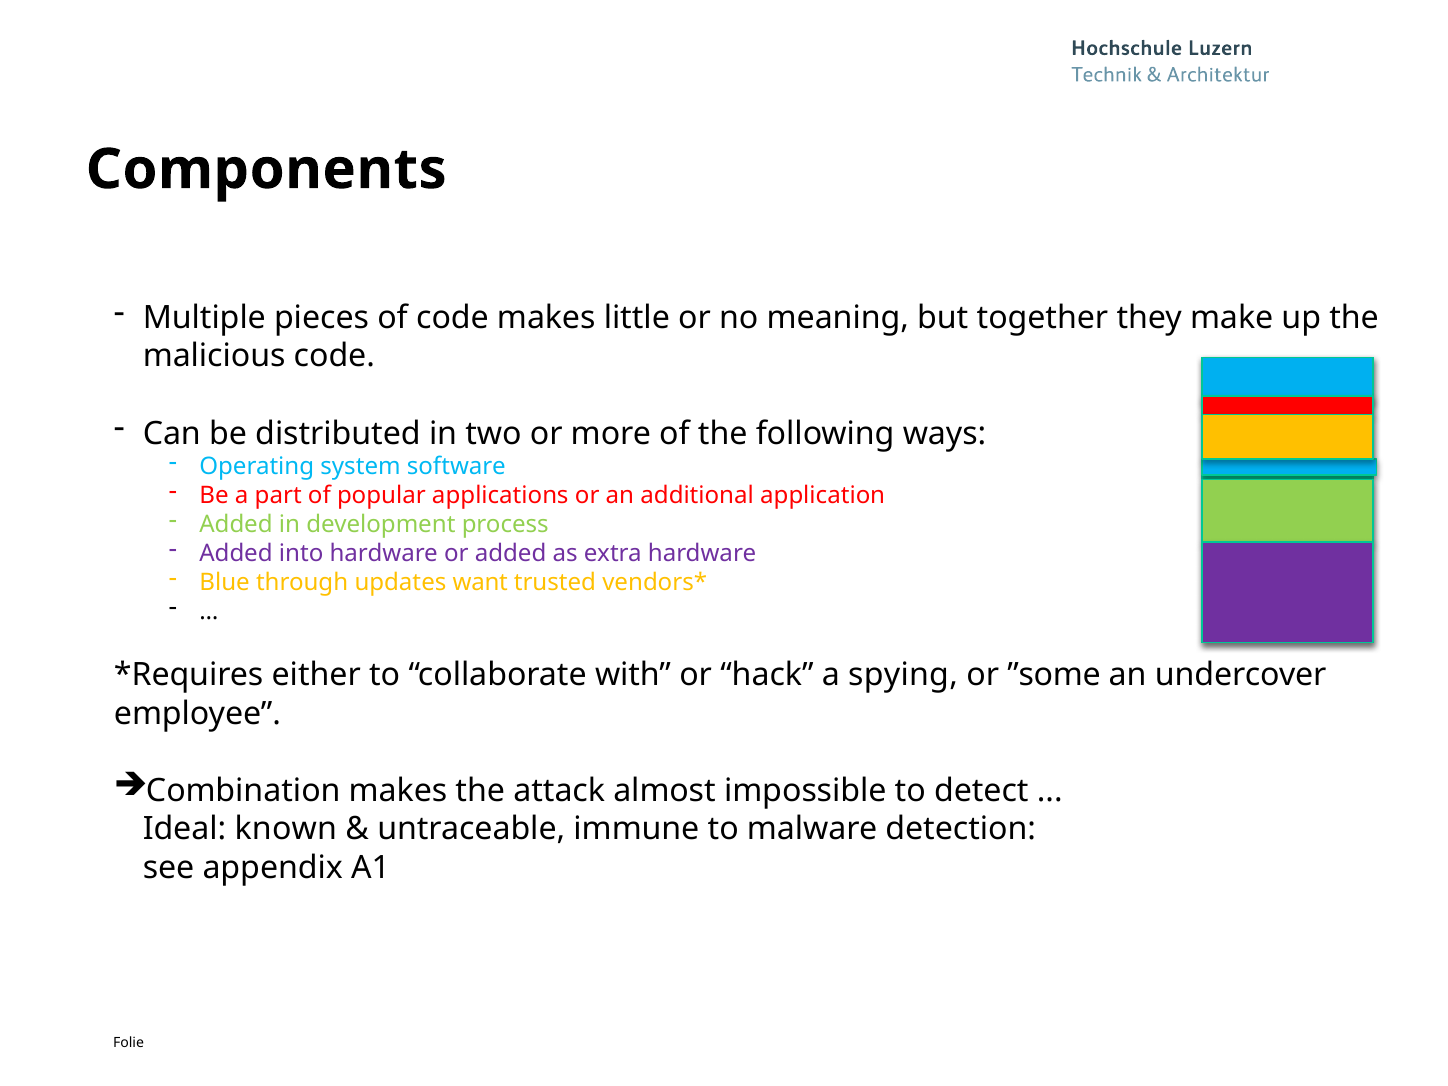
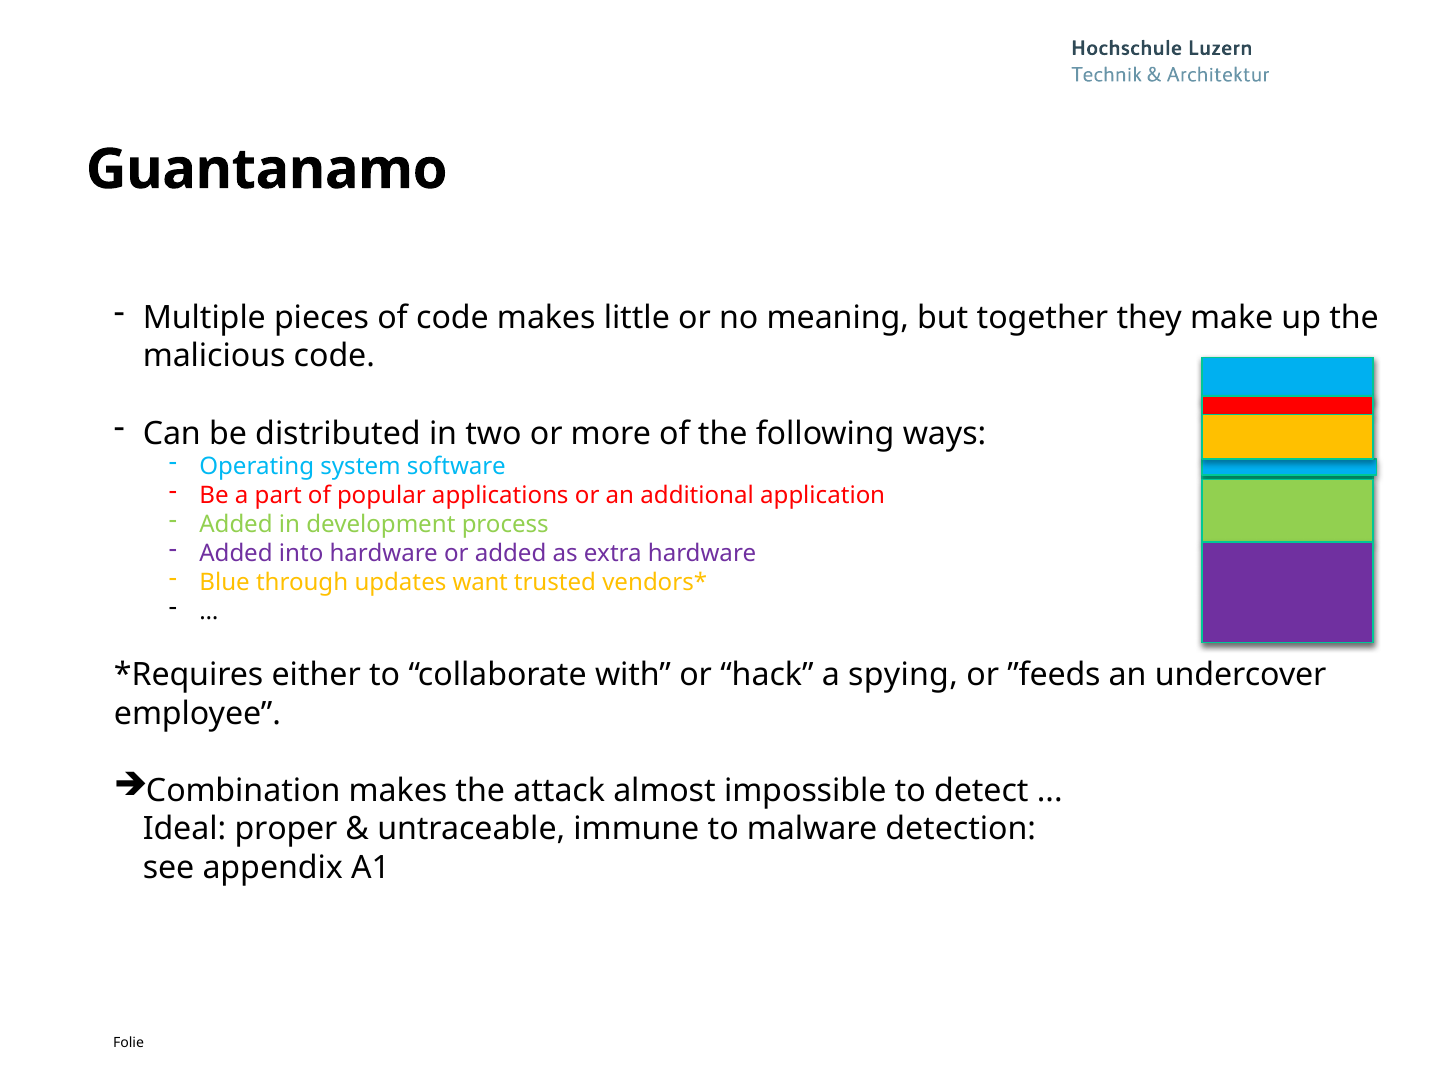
Components: Components -> Guantanamo
”some: ”some -> ”feeds
known: known -> proper
